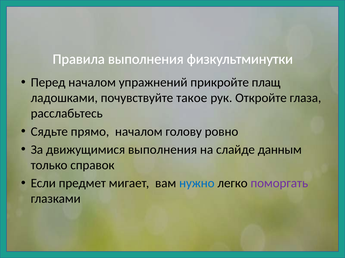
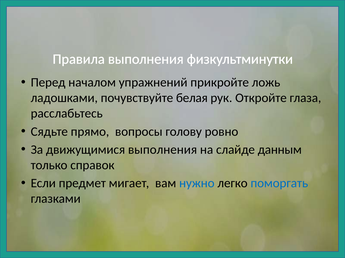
плащ: плащ -> ложь
такое: такое -> белая
прямо началом: началом -> вопросы
поморгать colour: purple -> blue
